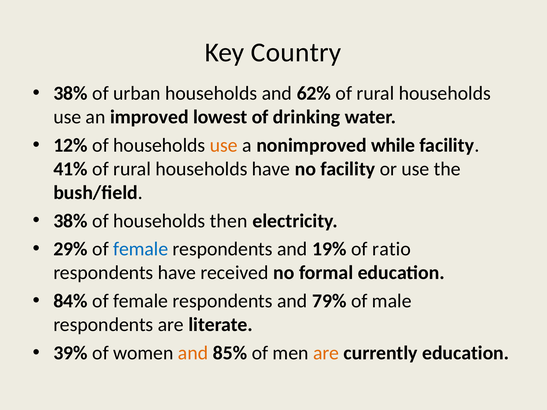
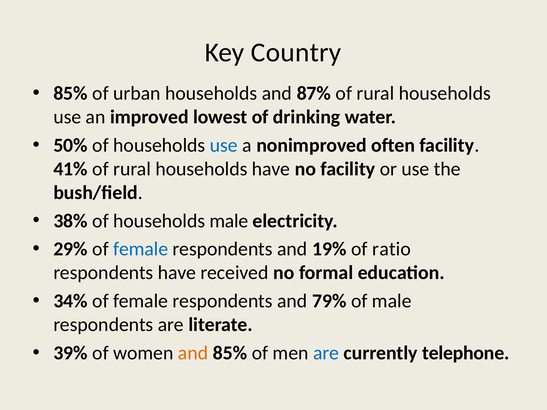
38% at (71, 93): 38% -> 85%
62%: 62% -> 87%
12%: 12% -> 50%
use at (224, 145) colour: orange -> blue
while: while -> often
households then: then -> male
84%: 84% -> 34%
are at (326, 353) colour: orange -> blue
currently education: education -> telephone
